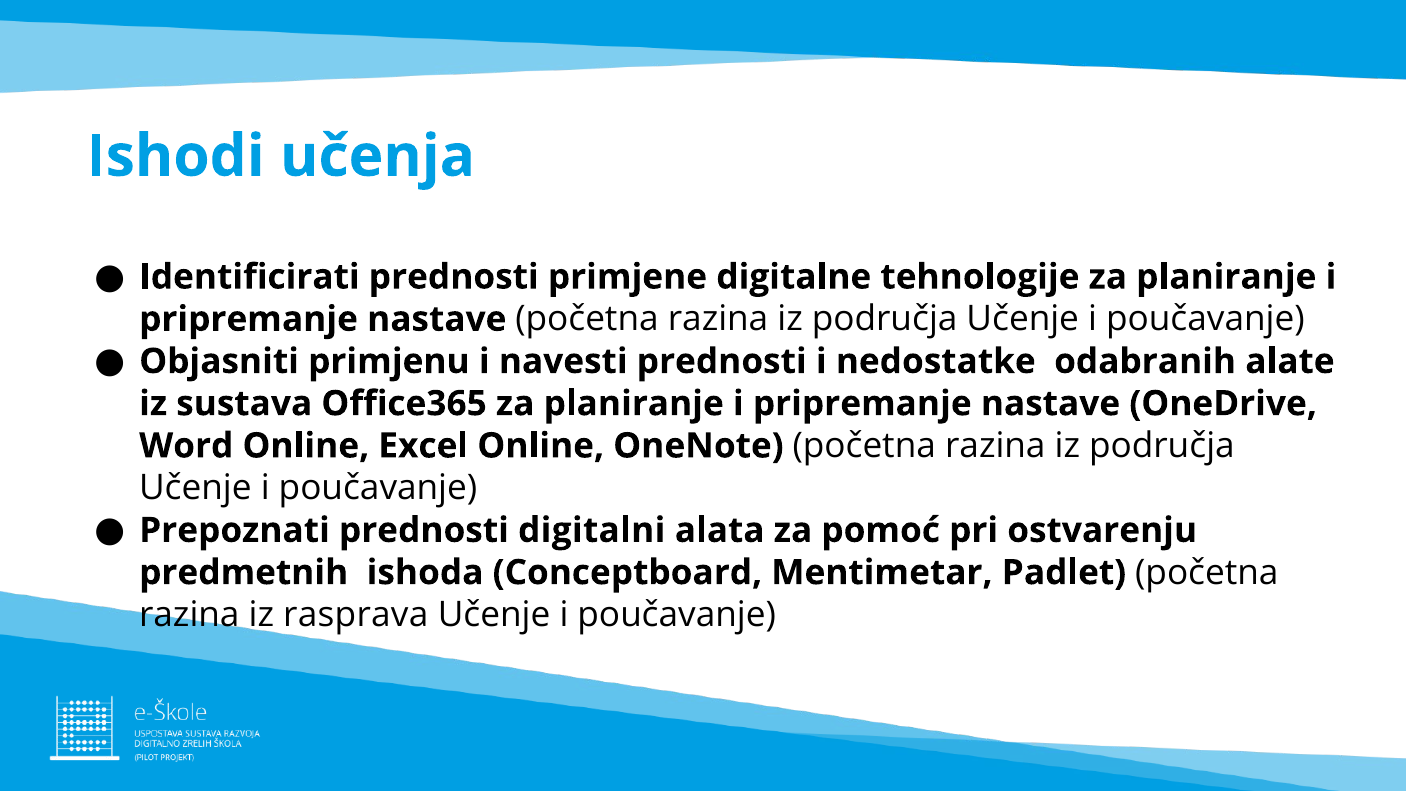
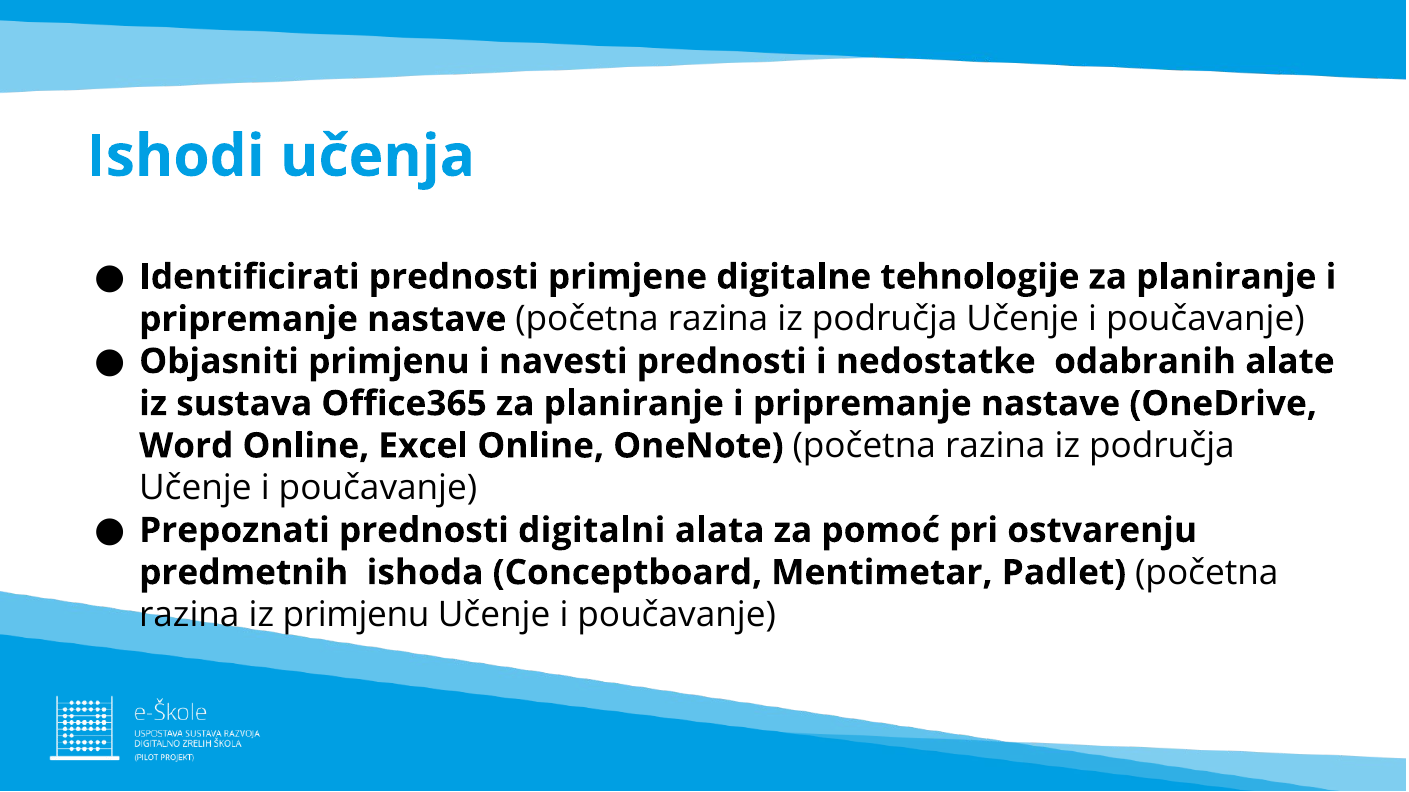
iz rasprava: rasprava -> primjenu
